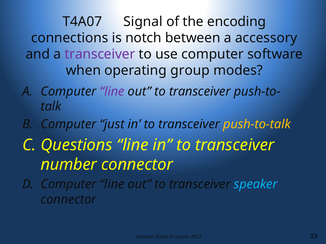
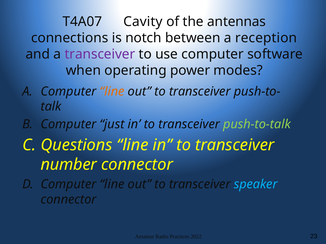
Signal: Signal -> Cavity
encoding: encoding -> antennas
accessory: accessory -> reception
group: group -> power
line at (112, 92) colour: purple -> orange
push-to-talk colour: yellow -> light green
